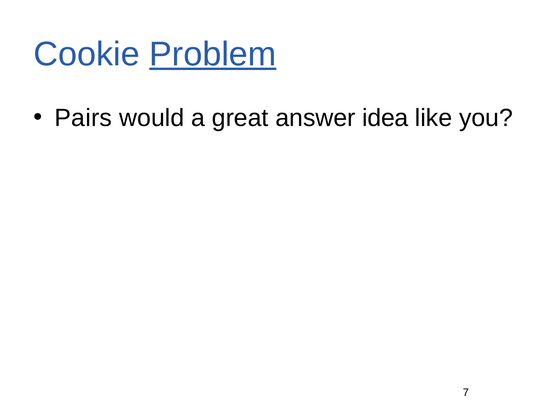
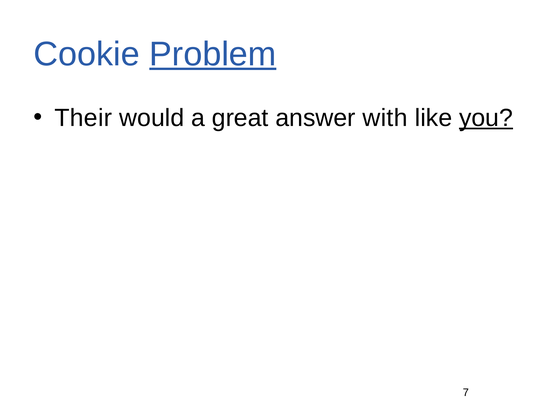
Pairs: Pairs -> Their
idea: idea -> with
you underline: none -> present
